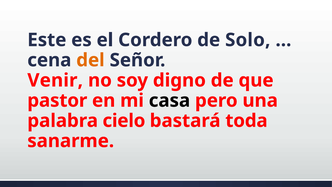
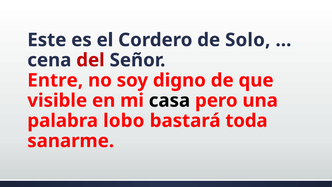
del colour: orange -> red
Venir: Venir -> Entre
pastor: pastor -> visible
cielo: cielo -> lobo
